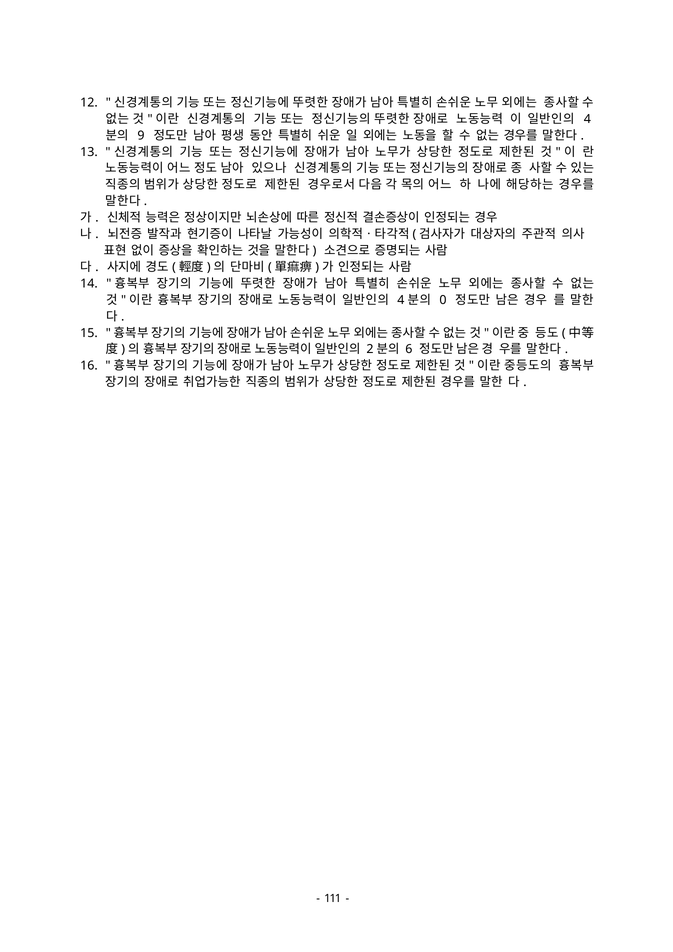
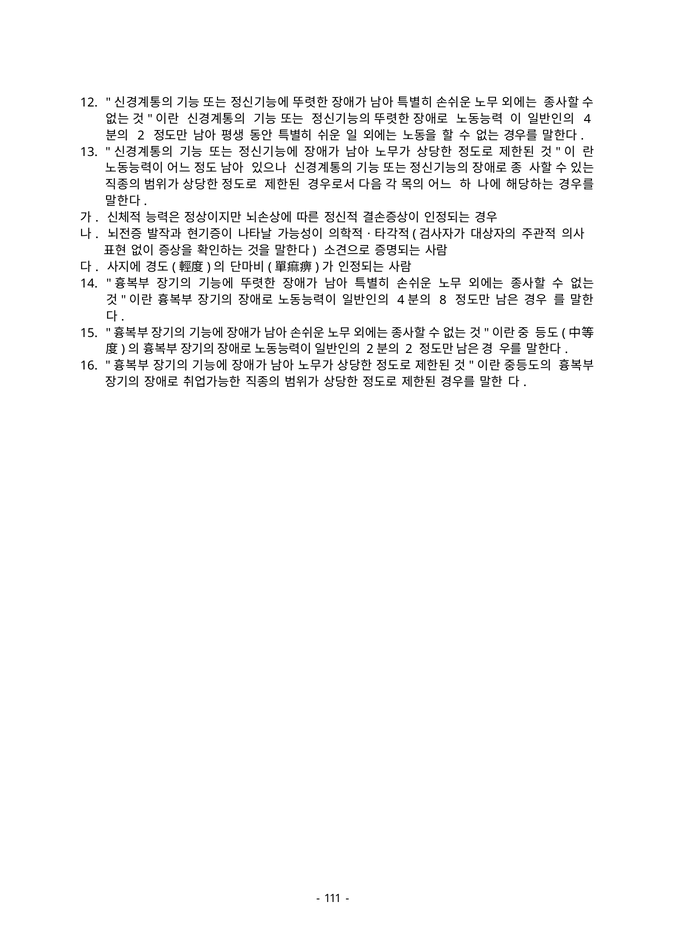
9 at (141, 135): 9 -> 2
0: 0 -> 8
6 at (409, 349): 6 -> 2
